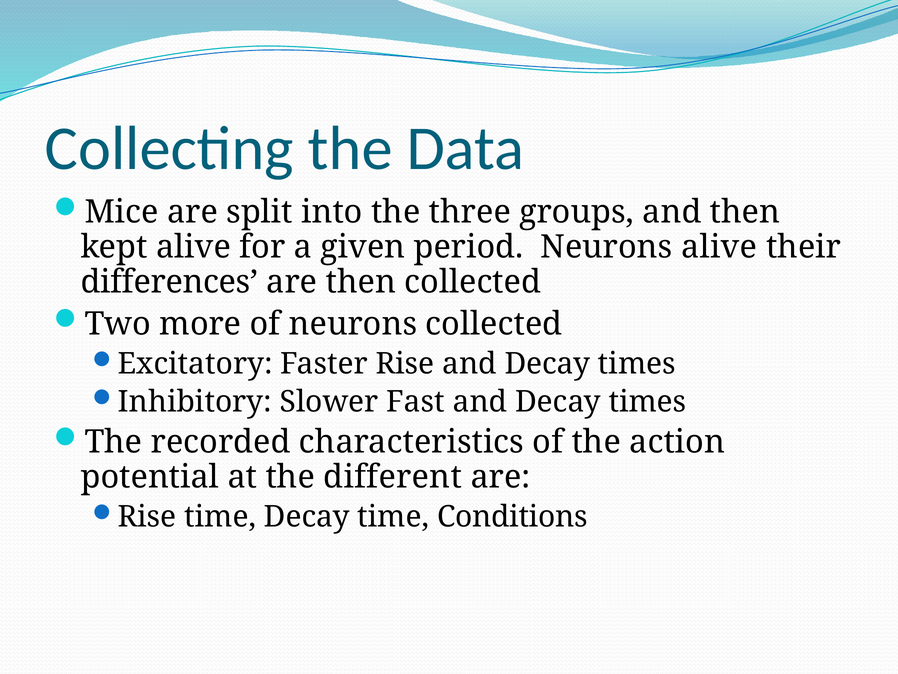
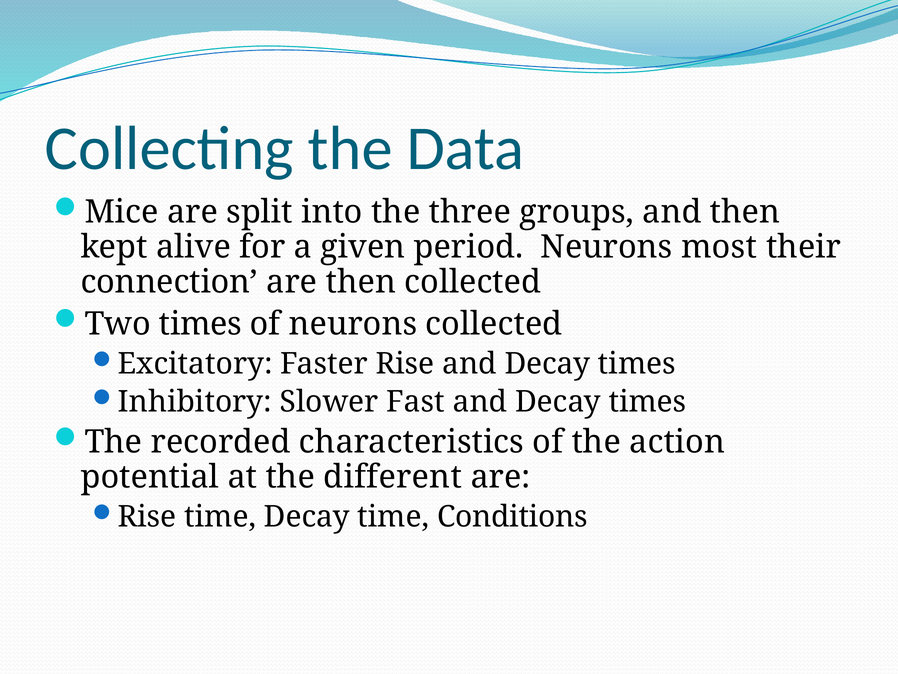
Neurons alive: alive -> most
differences: differences -> connection
Two more: more -> times
